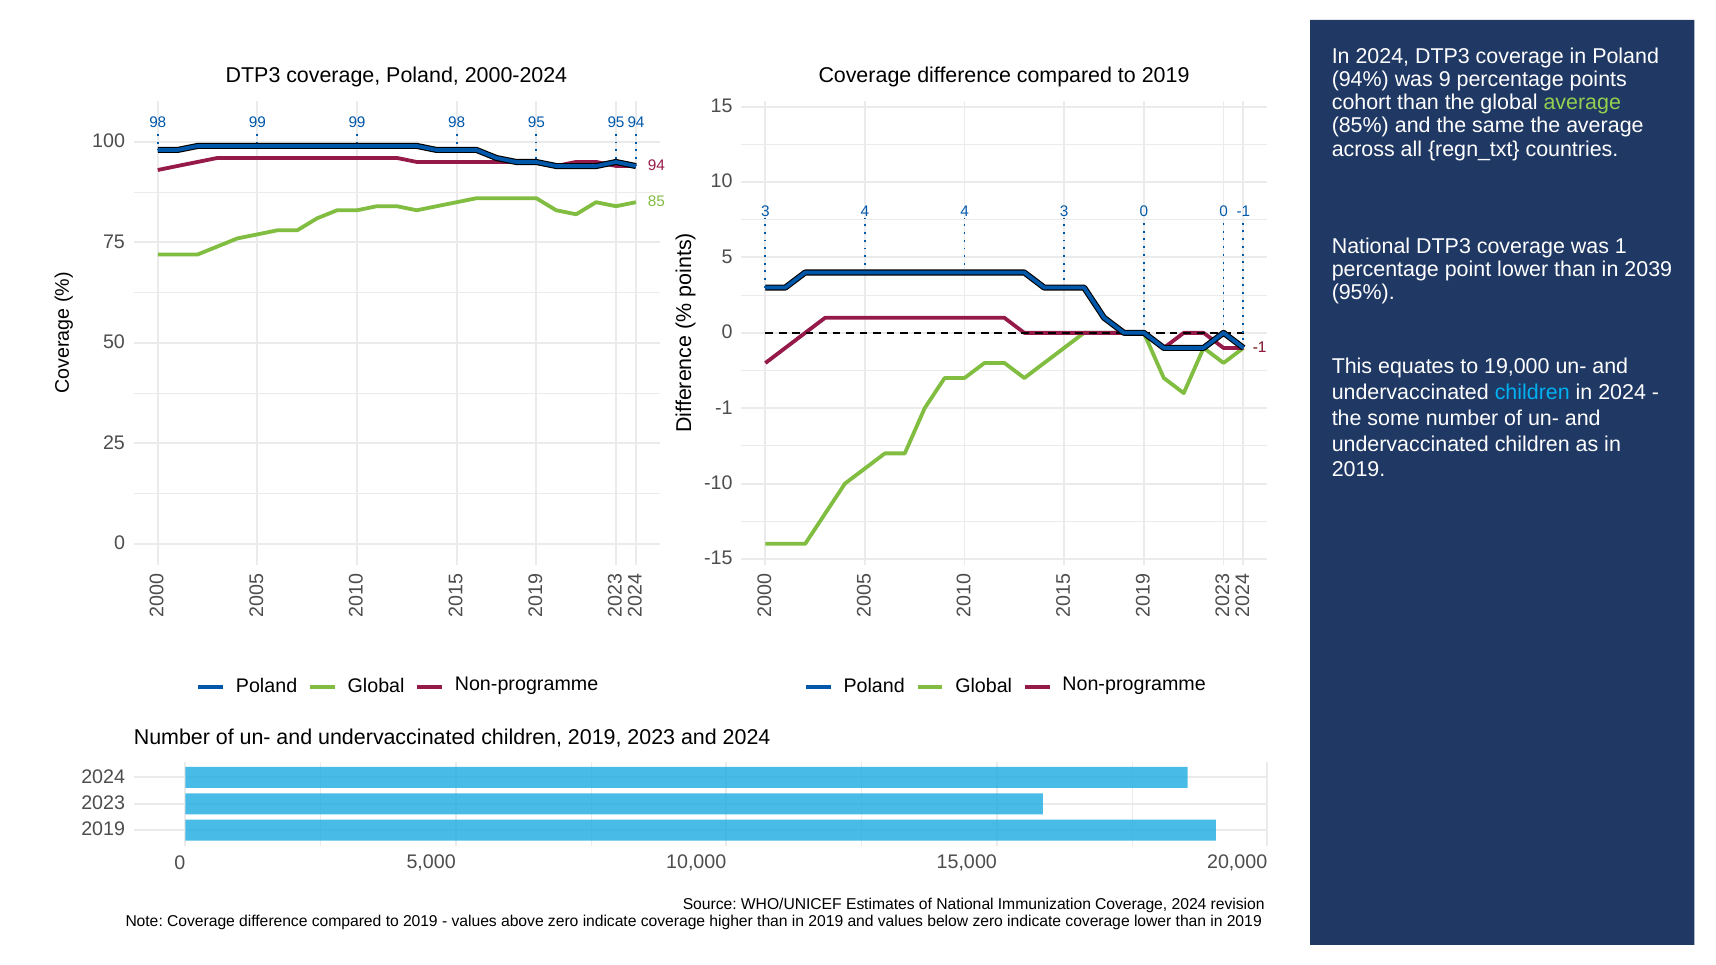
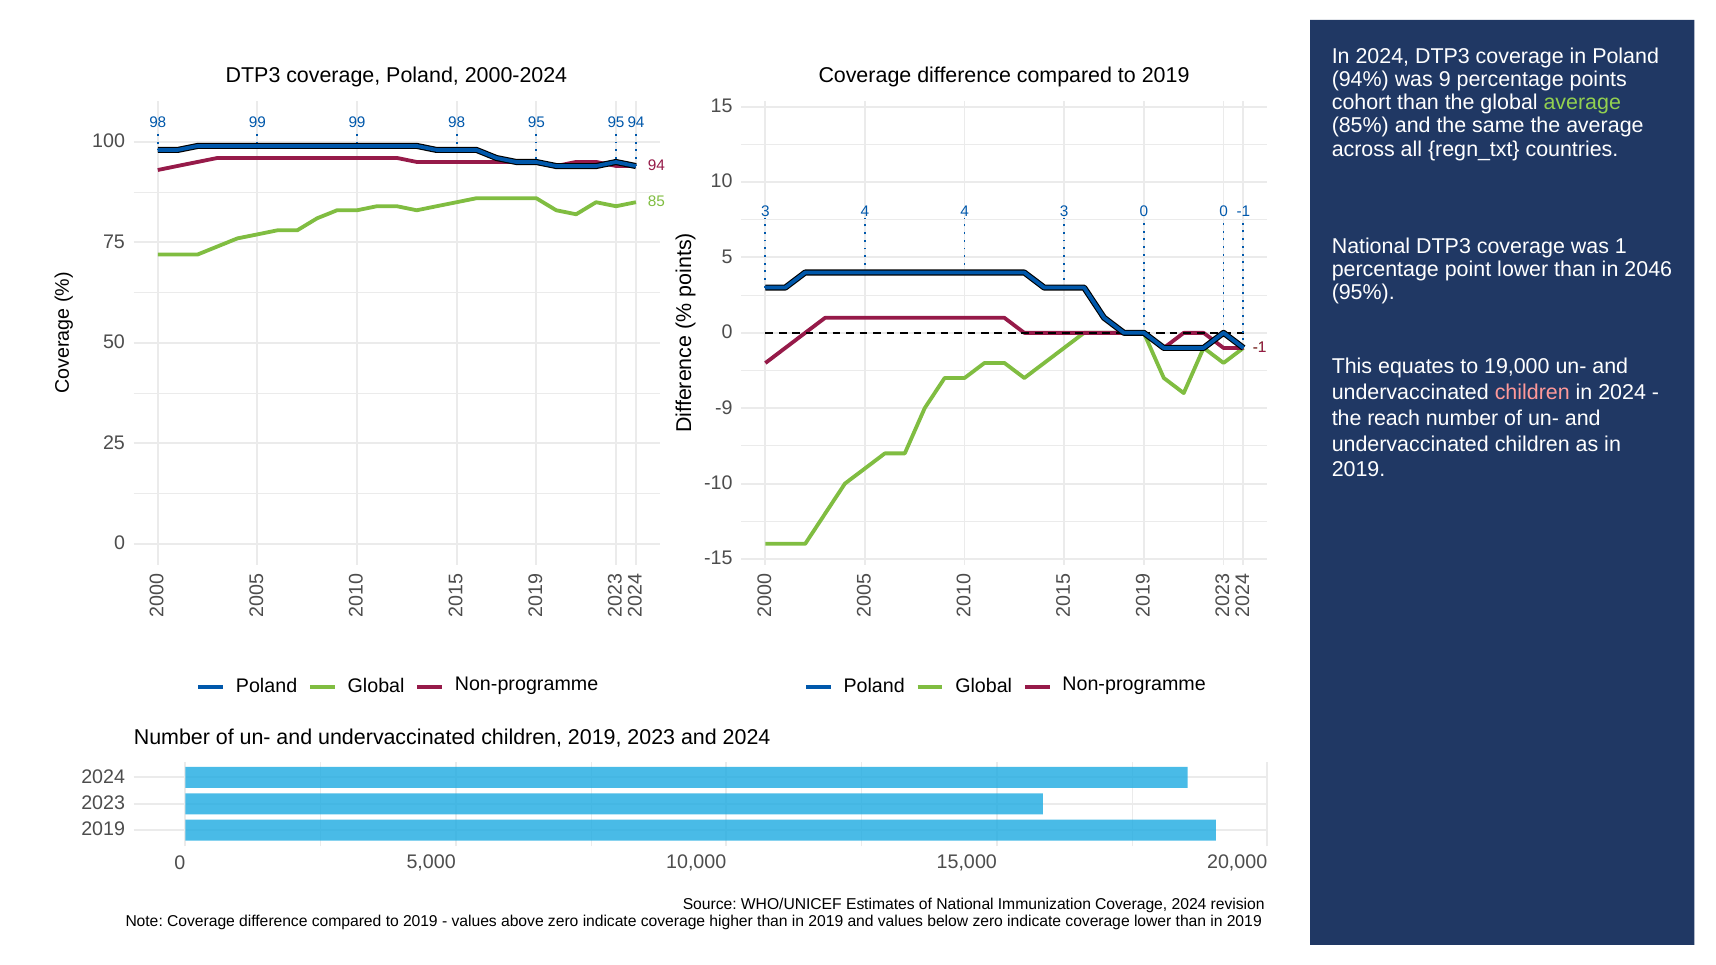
2039: 2039 -> 2046
children at (1532, 393) colour: light blue -> pink
-1 at (724, 408): -1 -> -9
some: some -> reach
